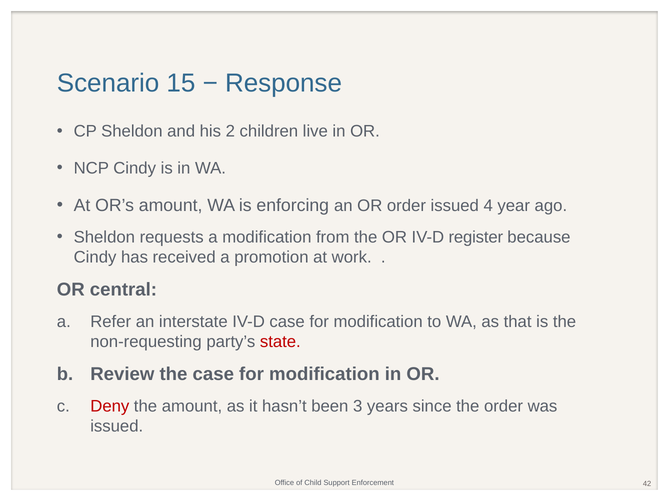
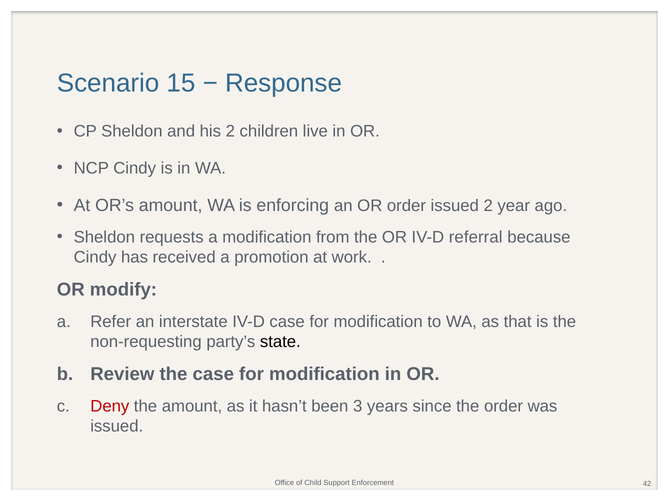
issued 4: 4 -> 2
register: register -> referral
central: central -> modify
state colour: red -> black
